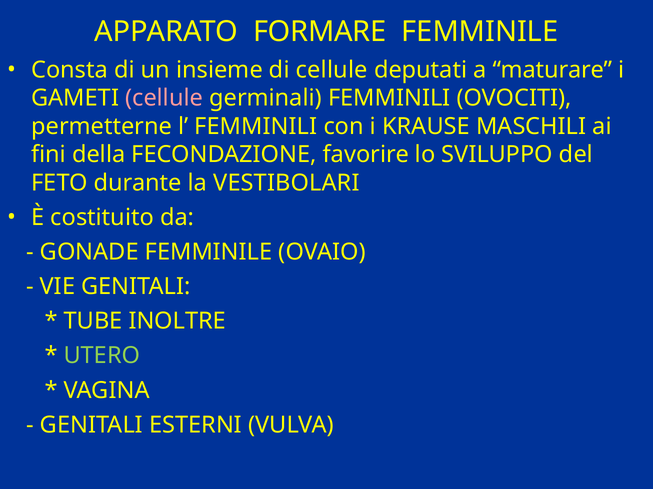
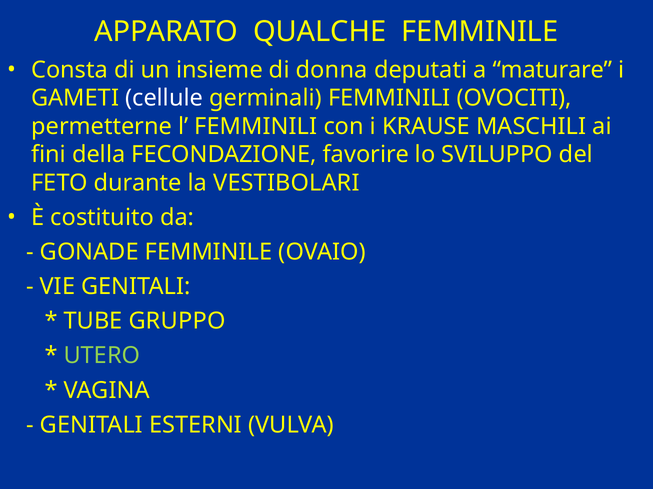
FORMARE: FORMARE -> QUALCHE
di cellule: cellule -> donna
cellule at (164, 98) colour: pink -> white
INOLTRE: INOLTRE -> GRUPPO
